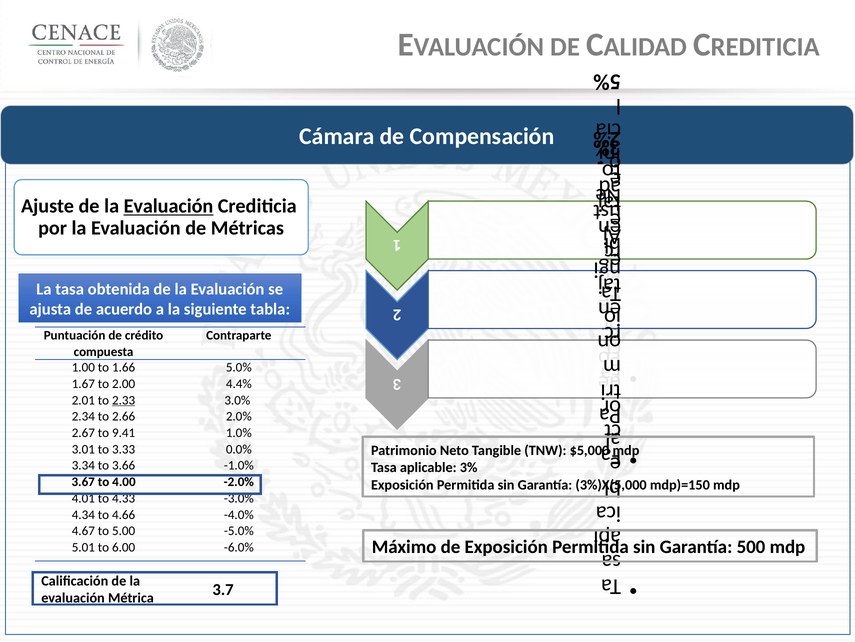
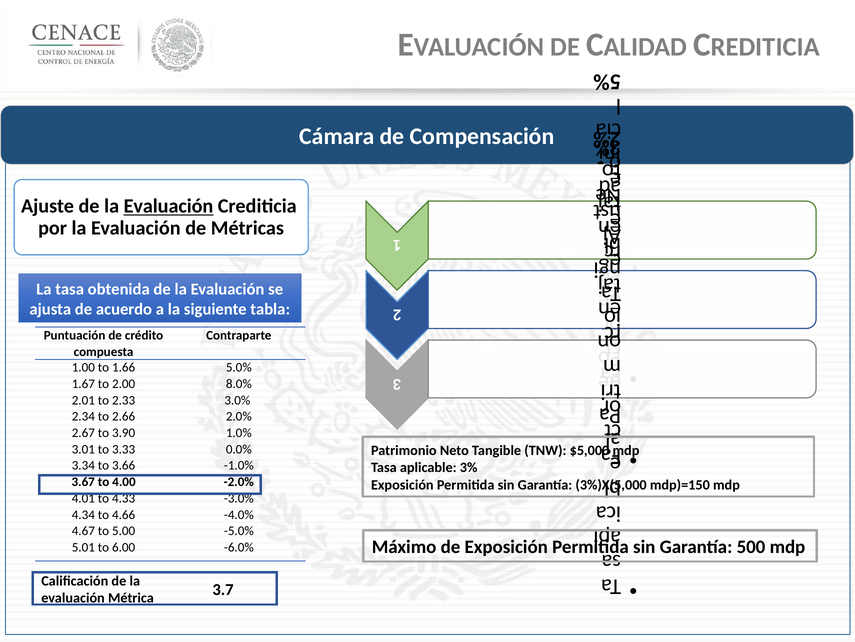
4.4%: 4.4% -> 8.0%
2.33 underline: present -> none
9.41: 9.41 -> 3.90
